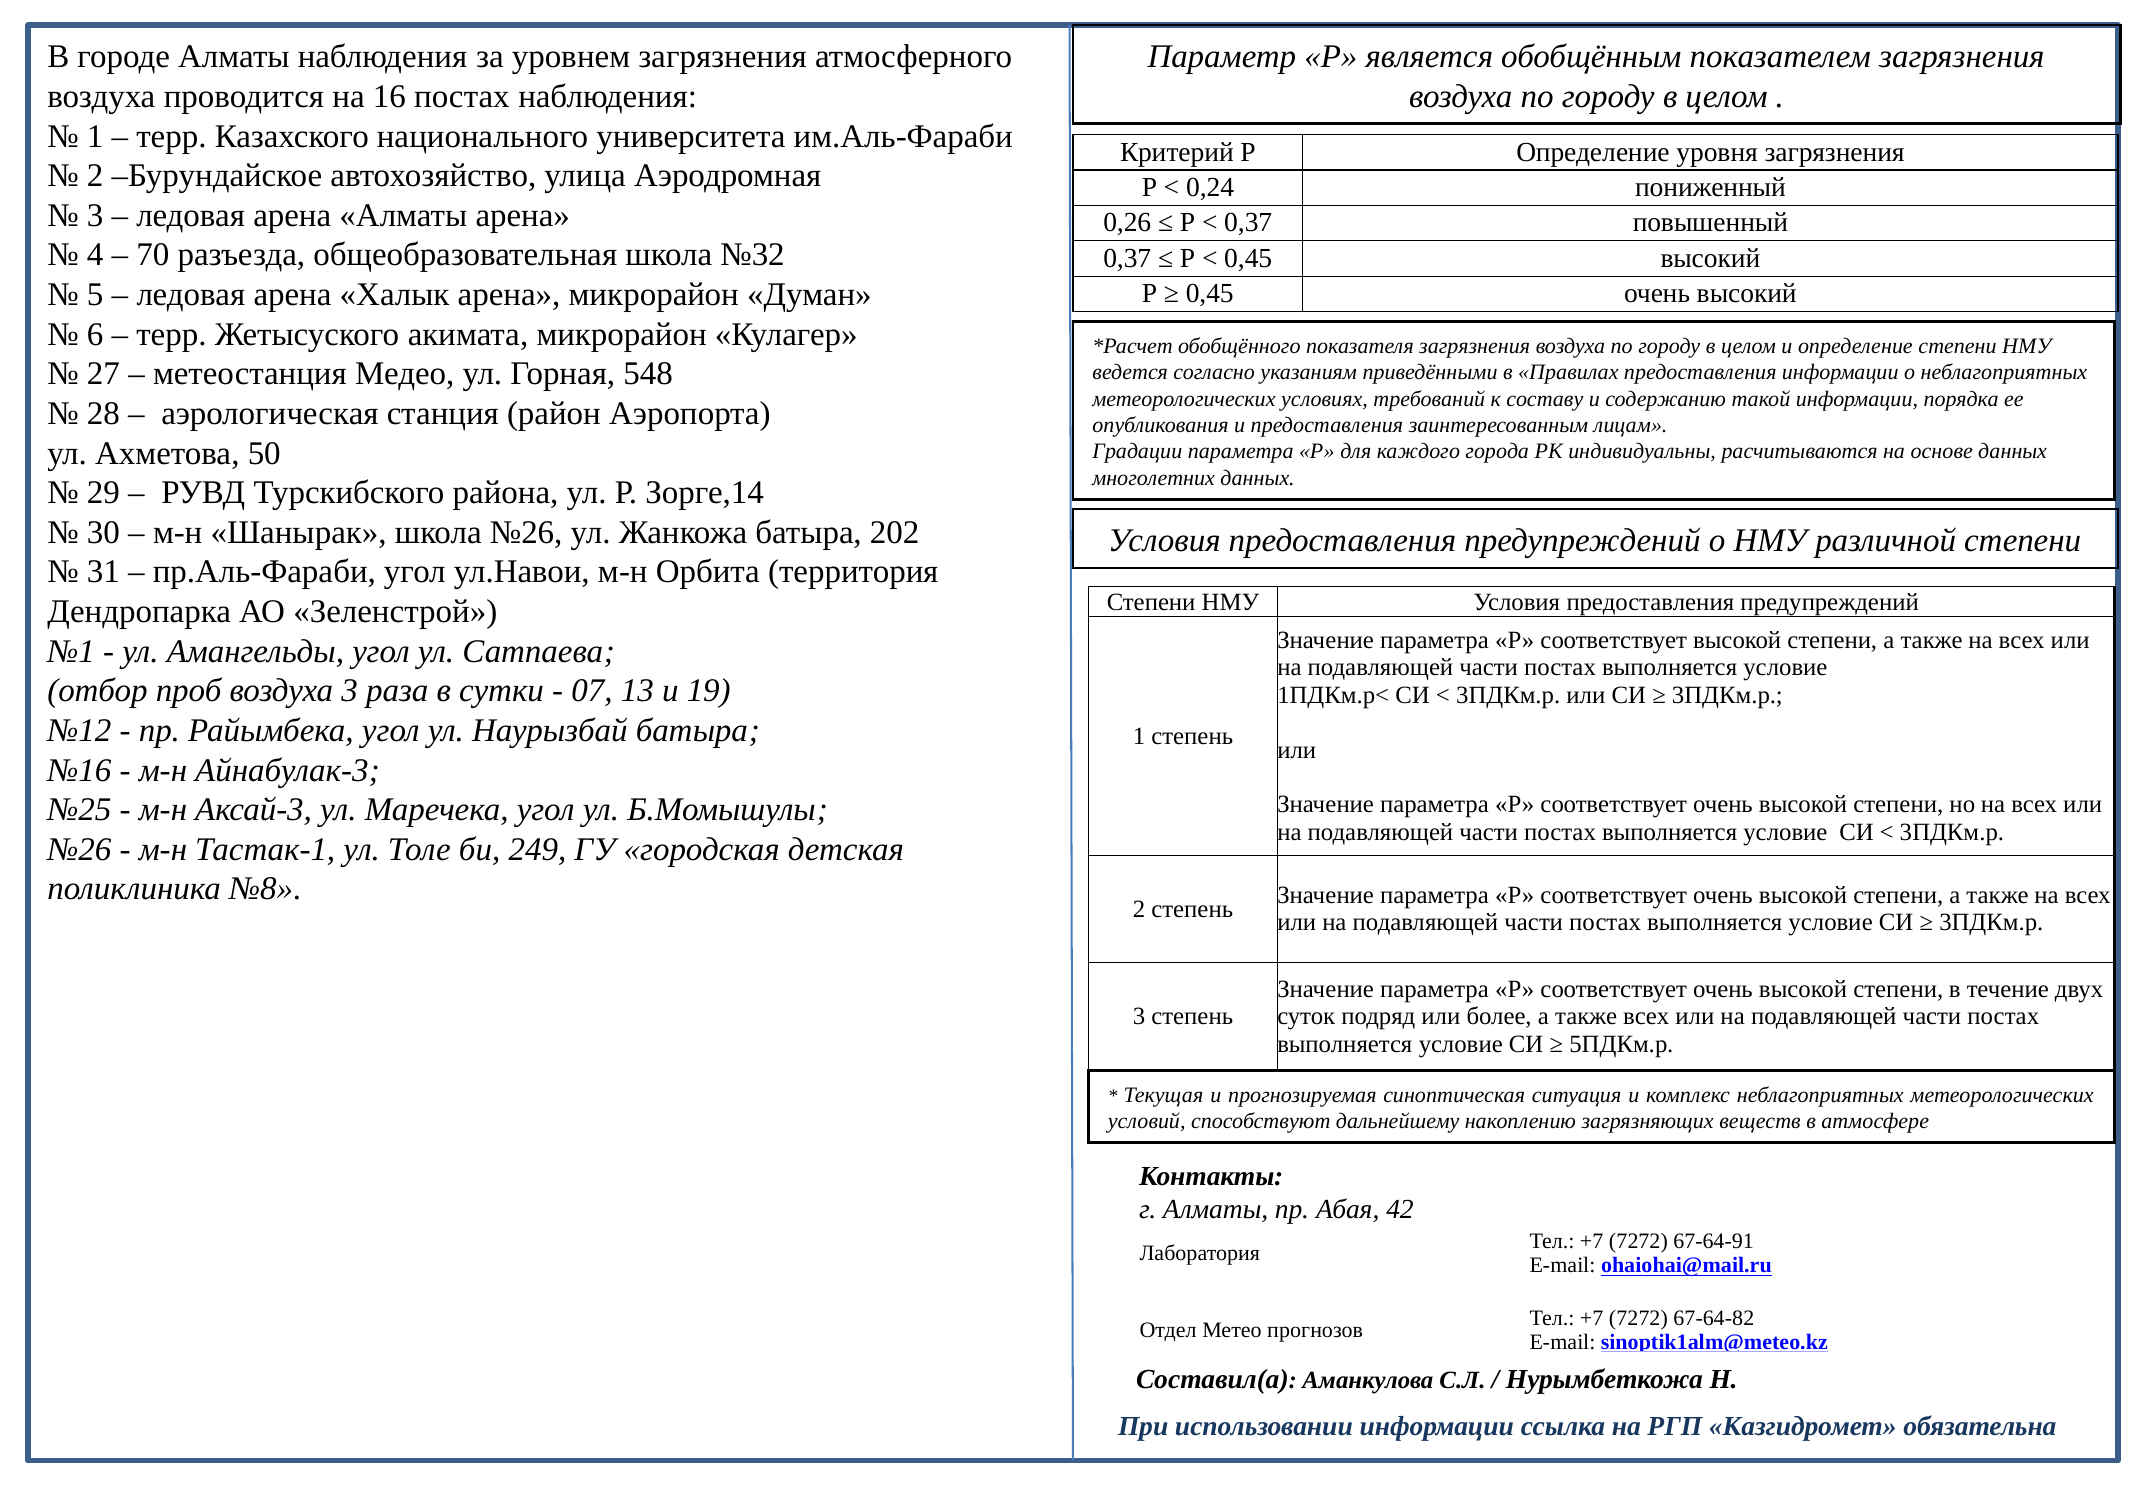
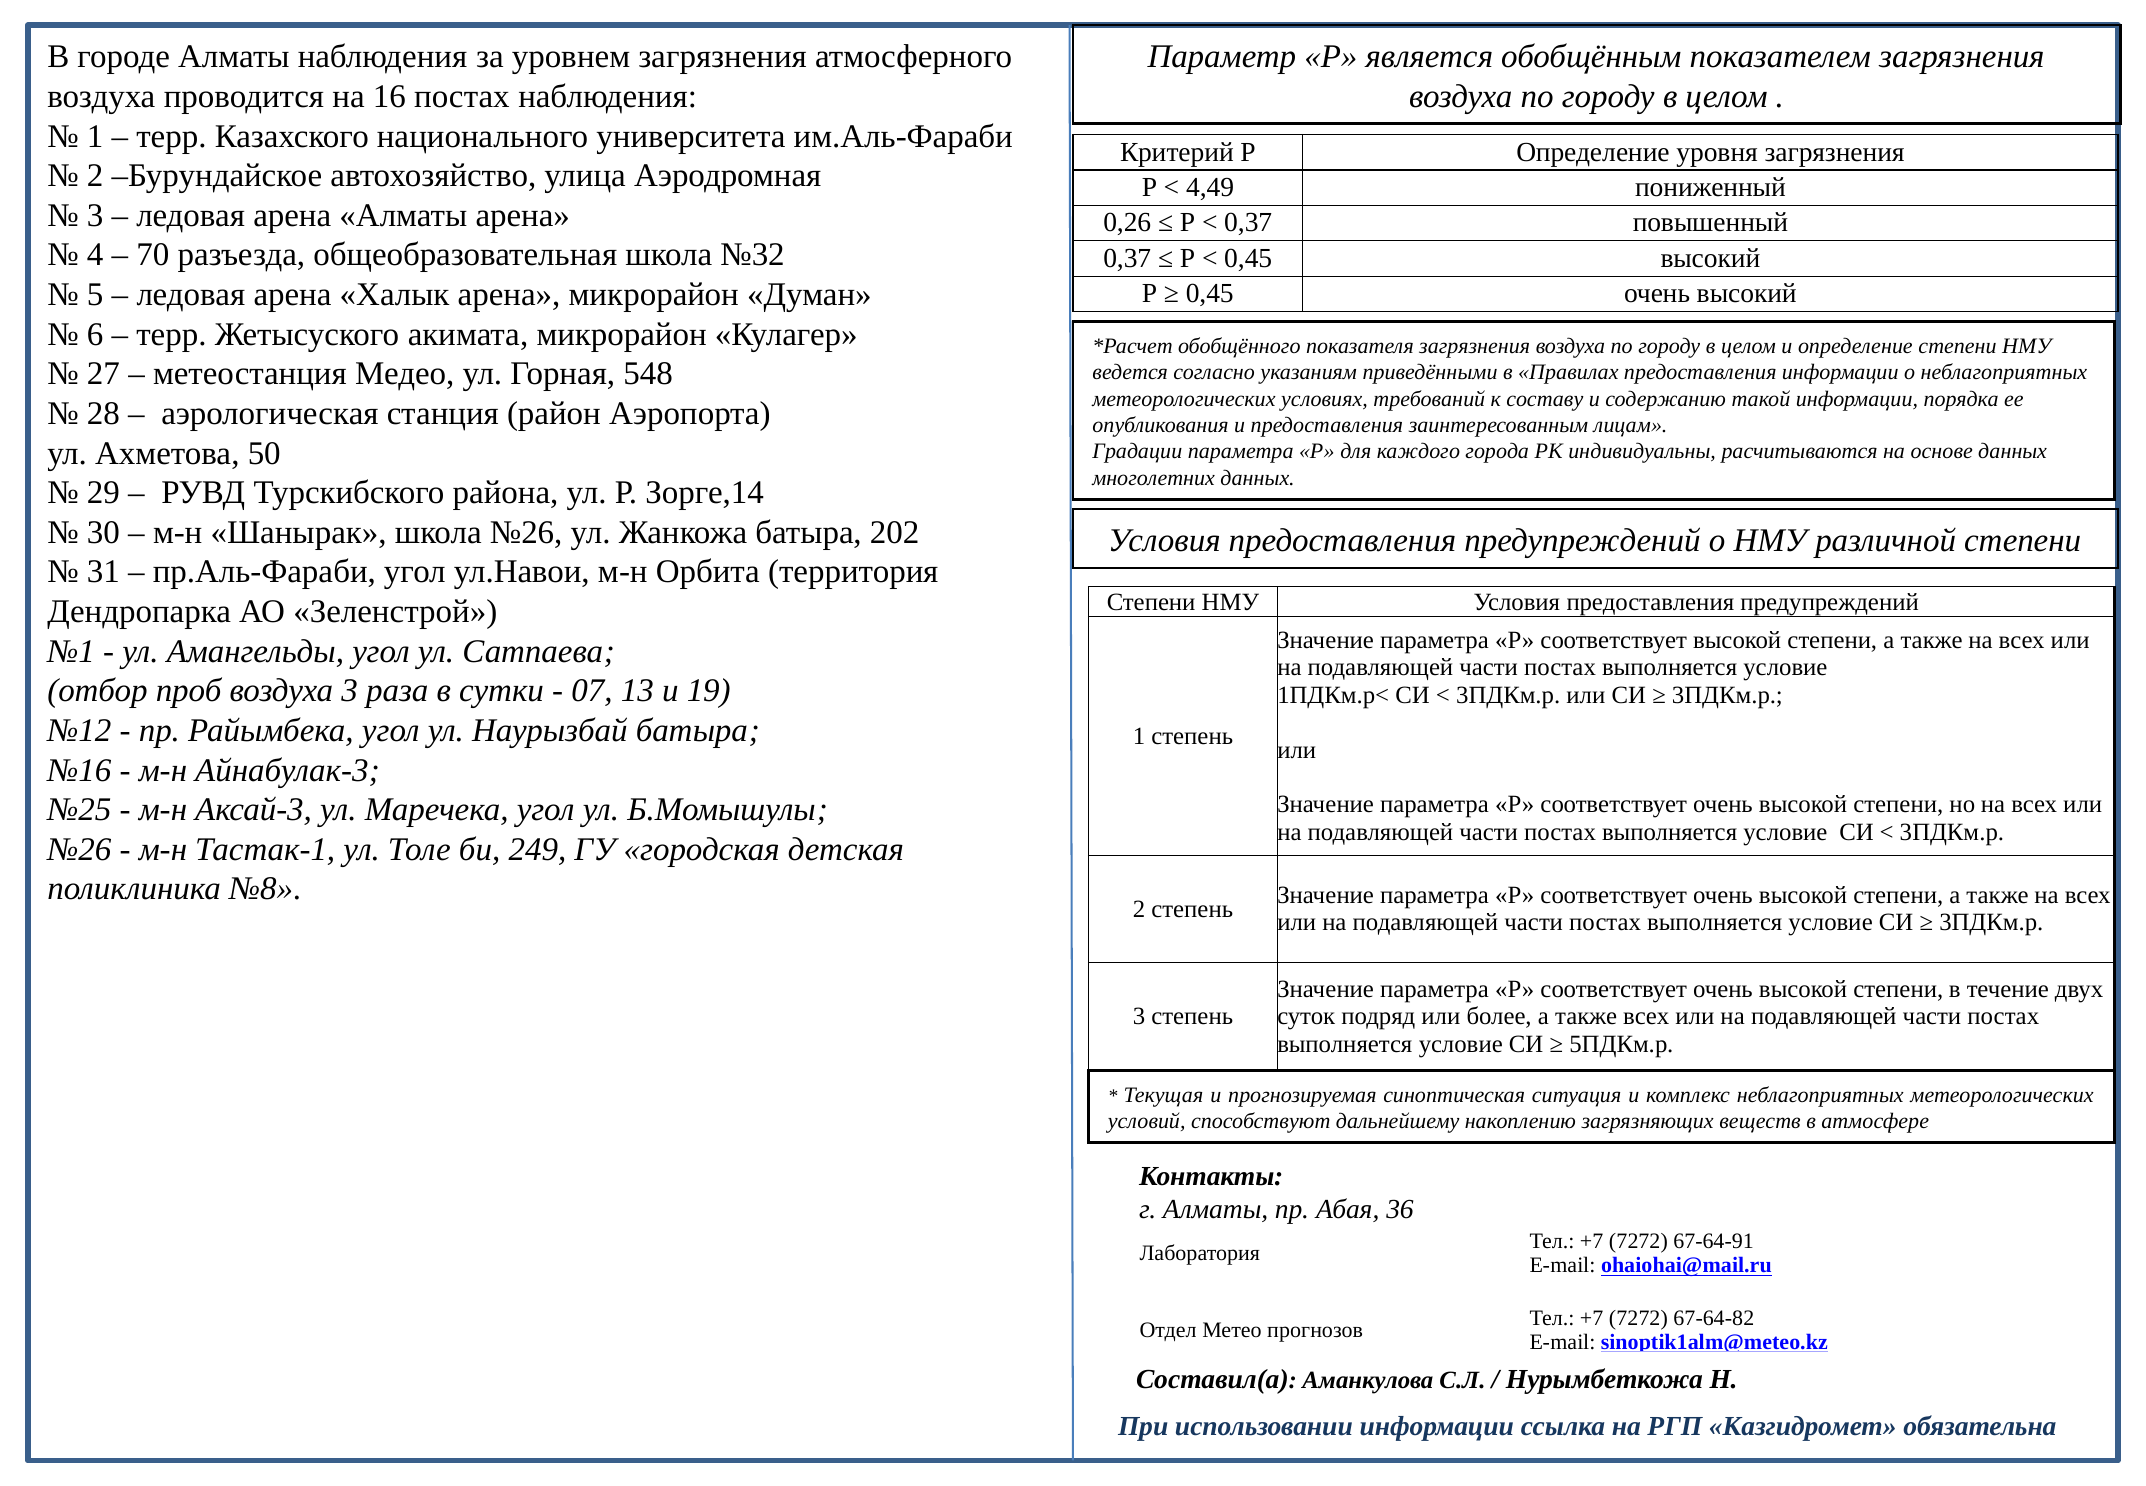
0,24: 0,24 -> 4,49
42: 42 -> 36
